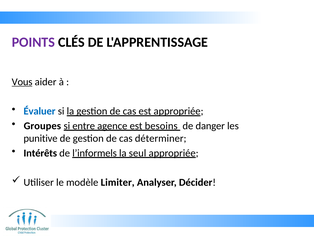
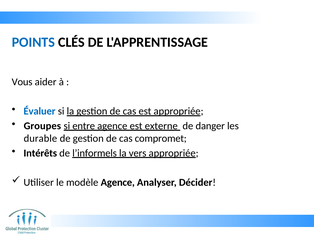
POINTS colour: purple -> blue
Vous underline: present -> none
besoins: besoins -> externe
punitive: punitive -> durable
déterminer: déterminer -> compromet
seul: seul -> vers
modèle Limiter: Limiter -> Agence
